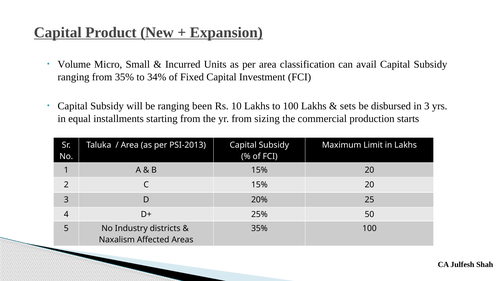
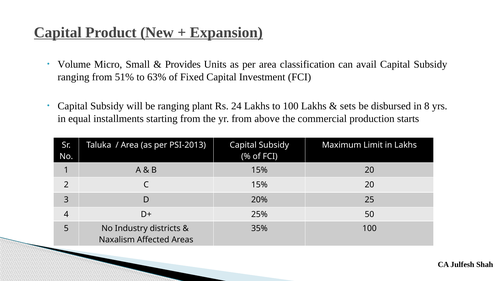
Incurred: Incurred -> Provides
from 35%: 35% -> 51%
34%: 34% -> 63%
been: been -> plant
10: 10 -> 24
in 3: 3 -> 8
sizing: sizing -> above
